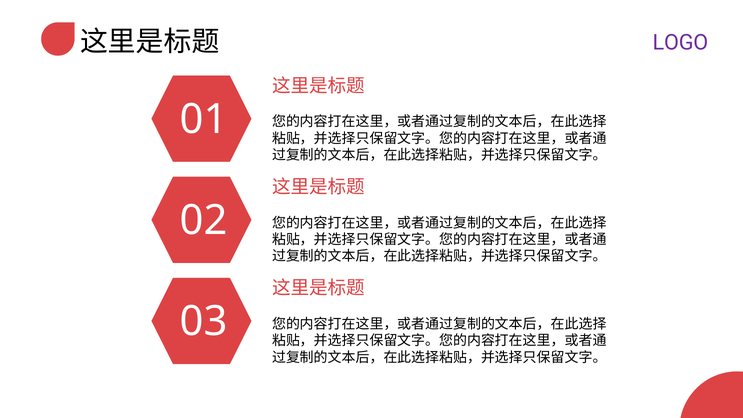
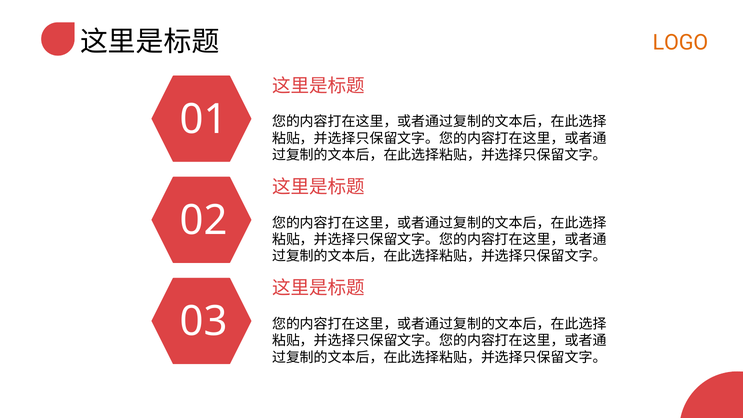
LOGO colour: purple -> orange
